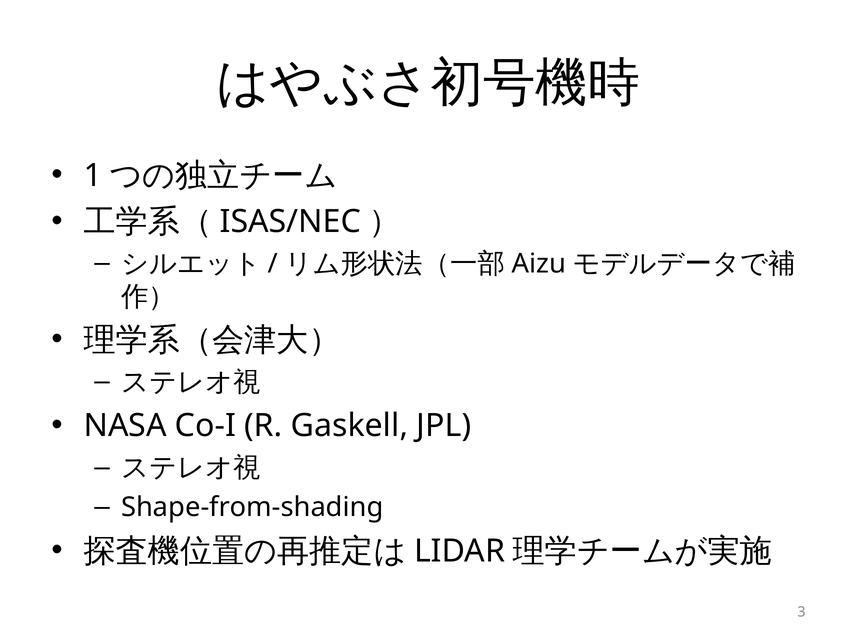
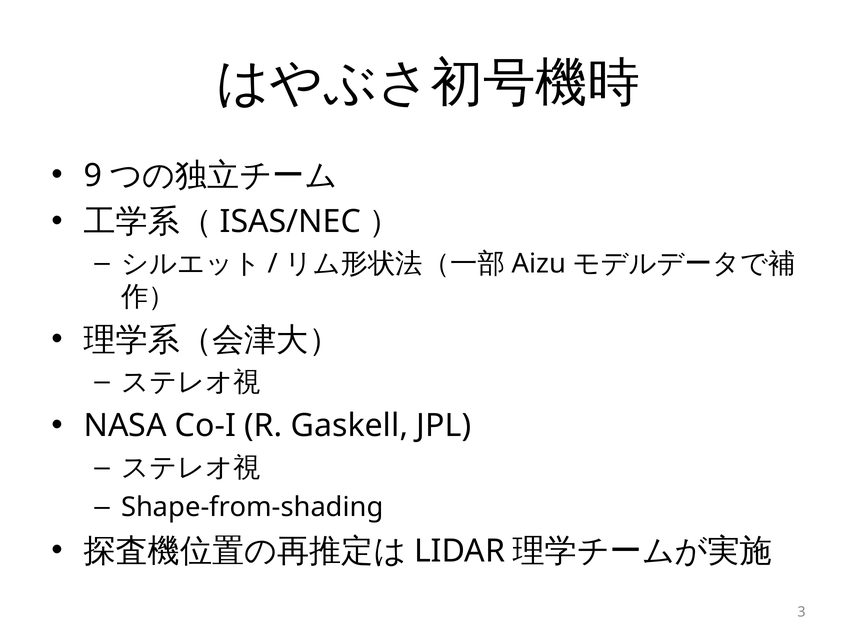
1: 1 -> 9
